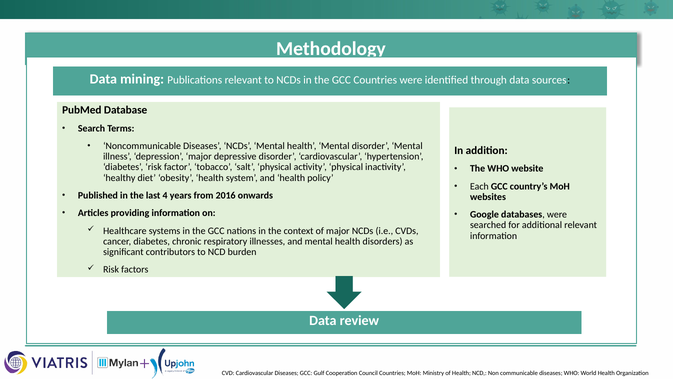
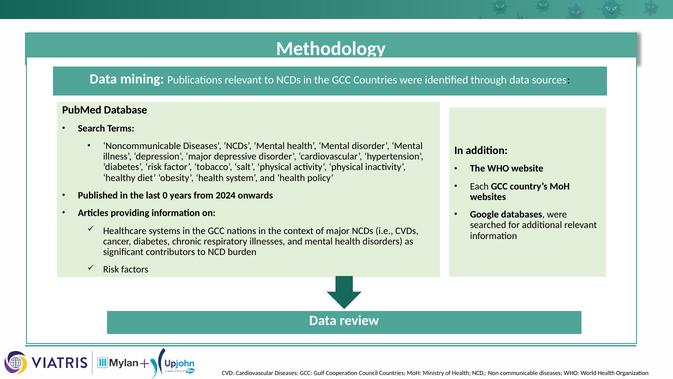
4: 4 -> 0
2016: 2016 -> 2024
